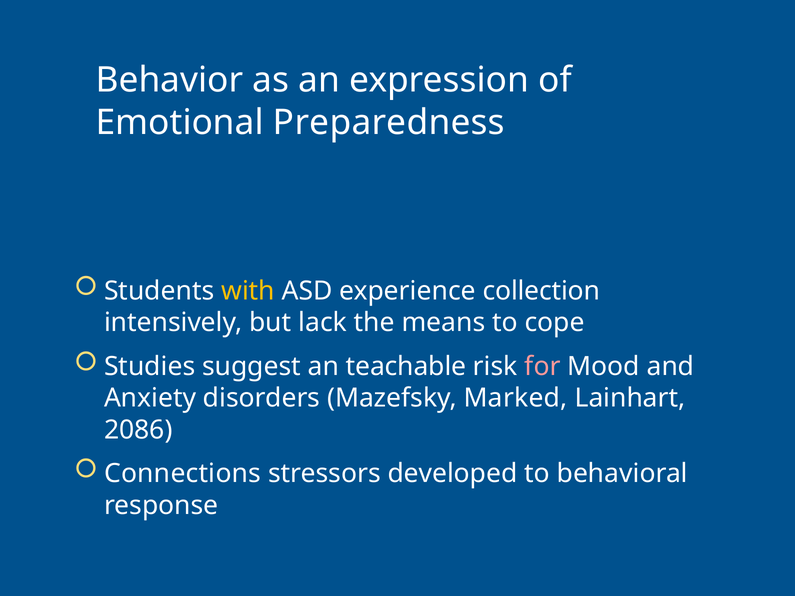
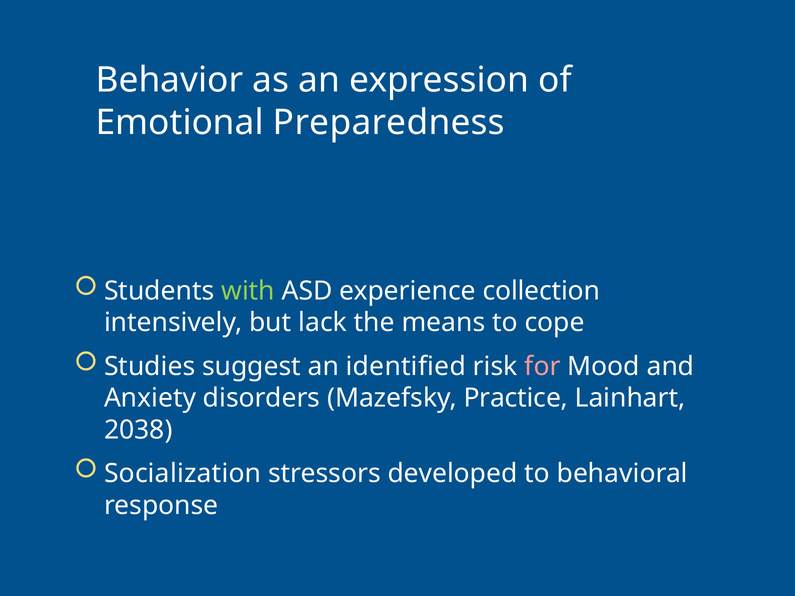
with colour: yellow -> light green
teachable: teachable -> identified
Marked: Marked -> Practice
2086: 2086 -> 2038
Connections: Connections -> Socialization
